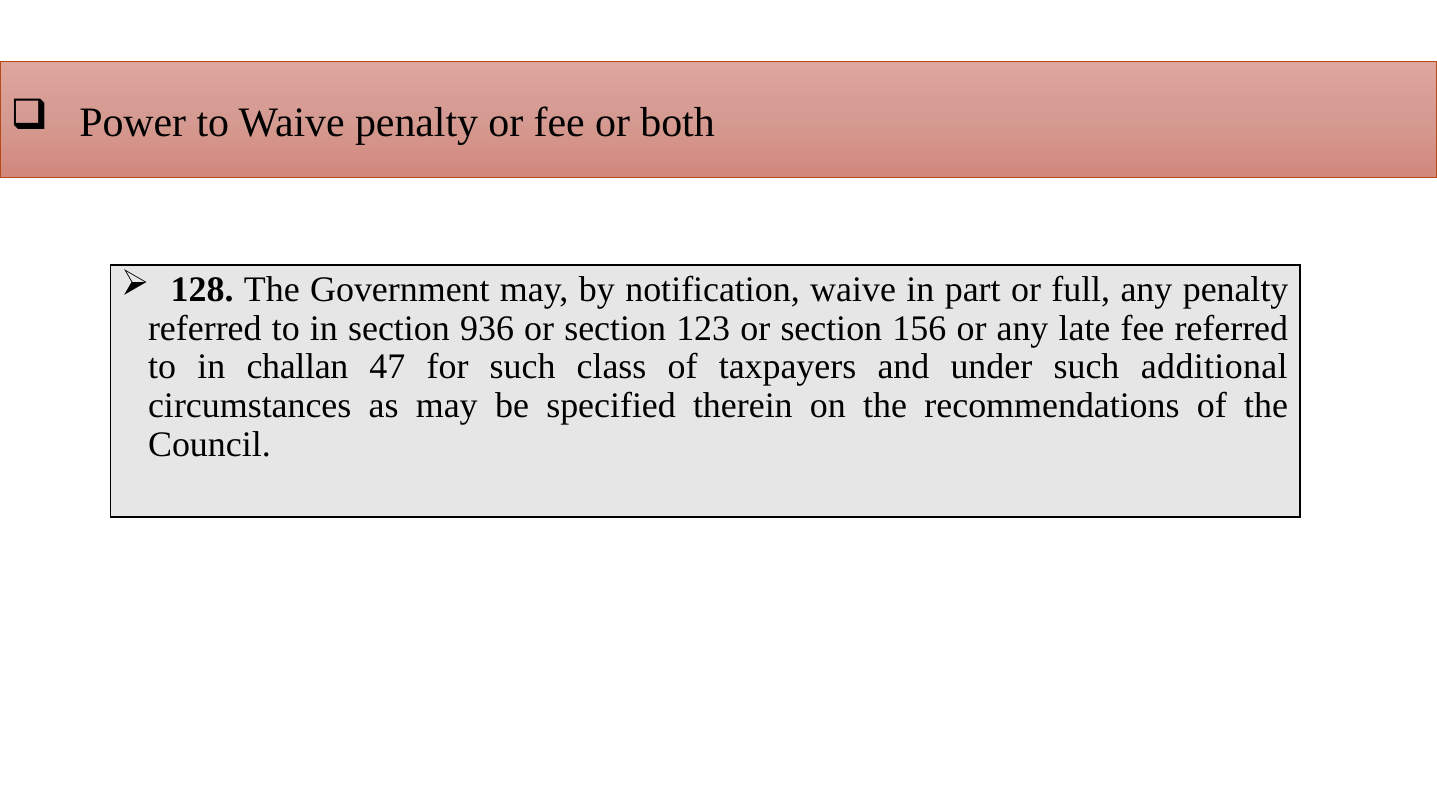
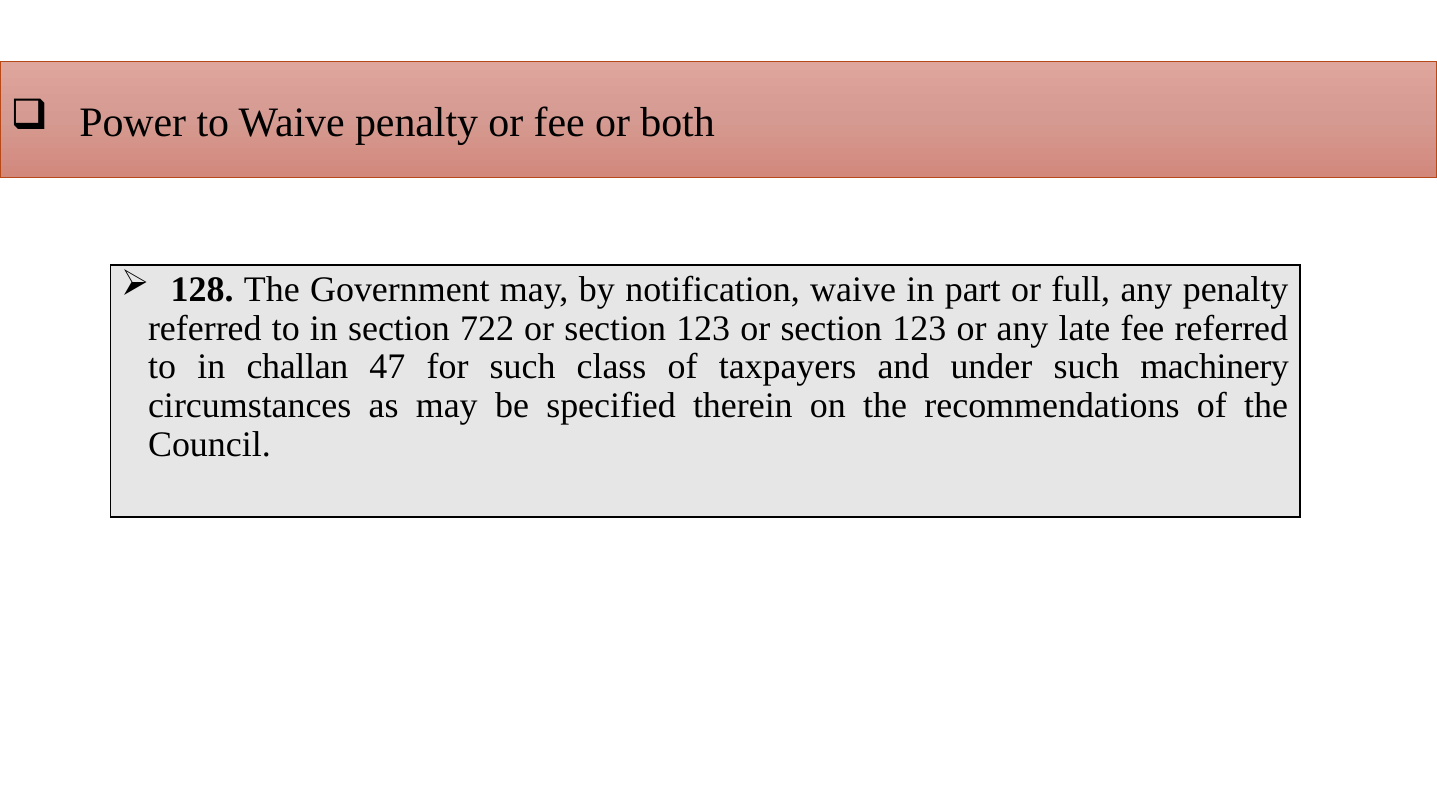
936: 936 -> 722
123 or section 156: 156 -> 123
additional: additional -> machinery
